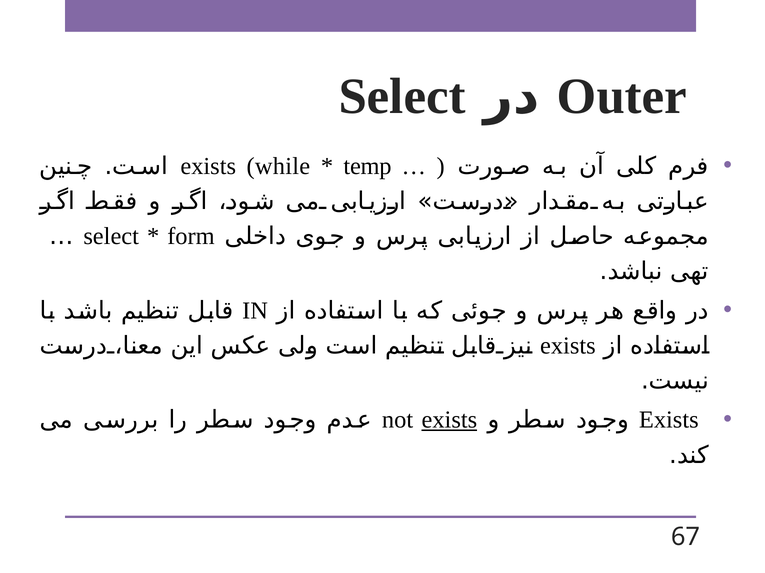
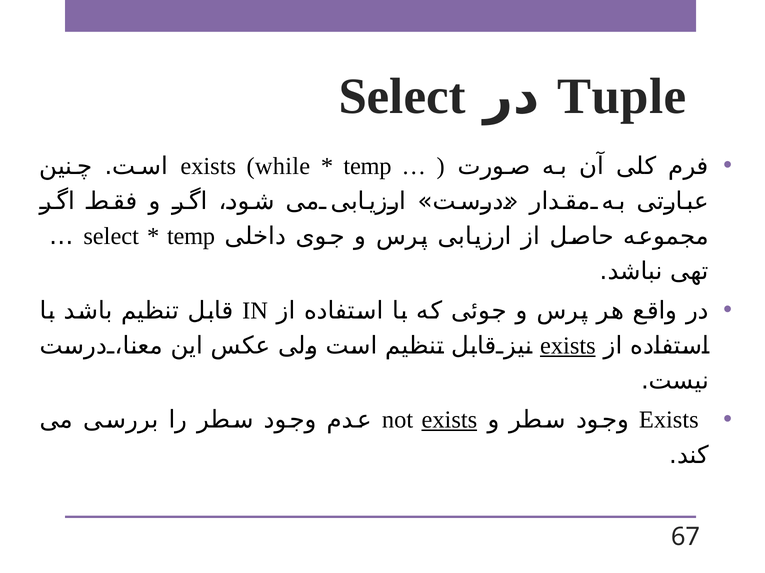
Outer: Outer -> Tuple
form at (191, 237): form -> temp
exists at (568, 346) underline: none -> present
